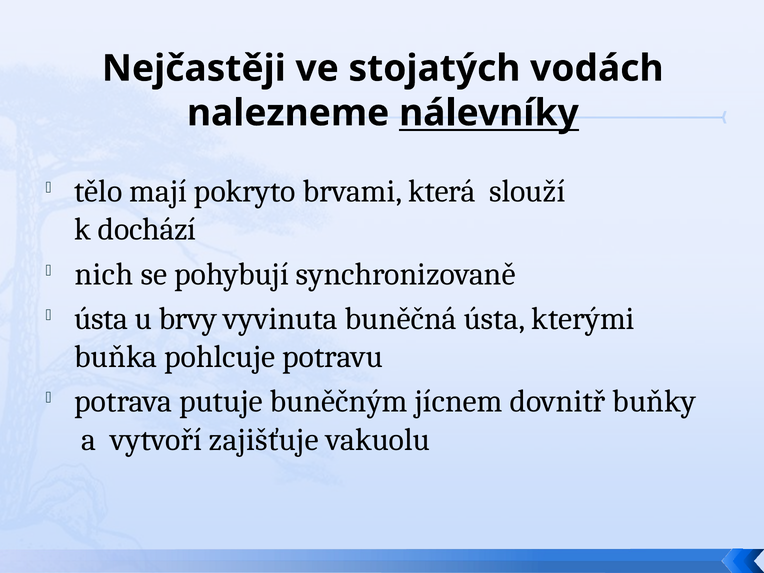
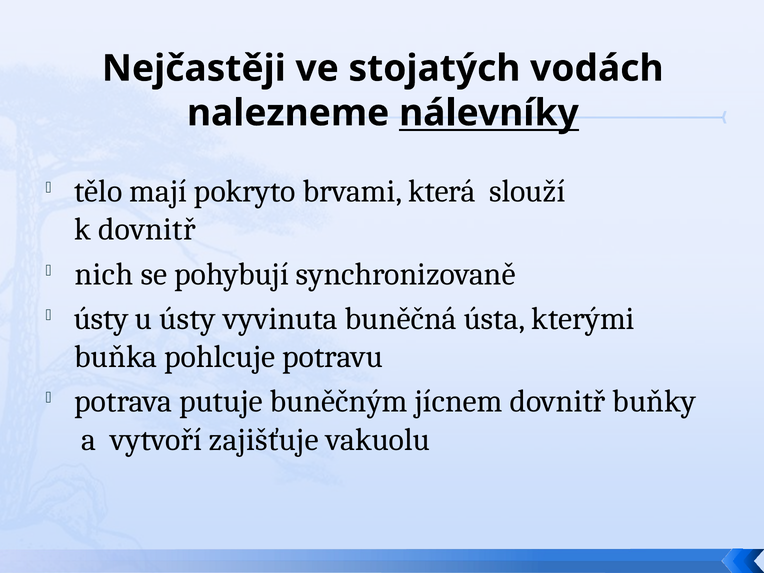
k dochází: dochází -> dovnitř
ústa at (101, 319): ústa -> ústy
u brvy: brvy -> ústy
